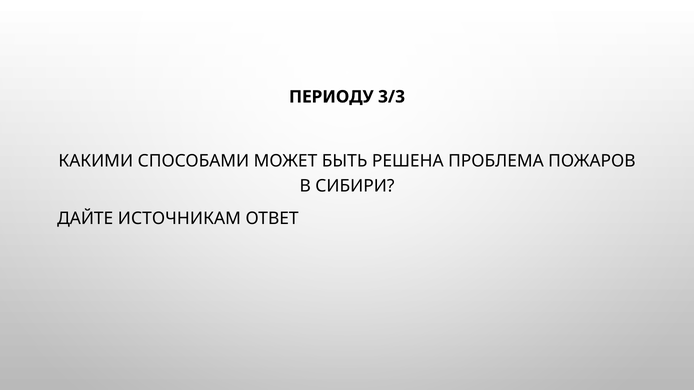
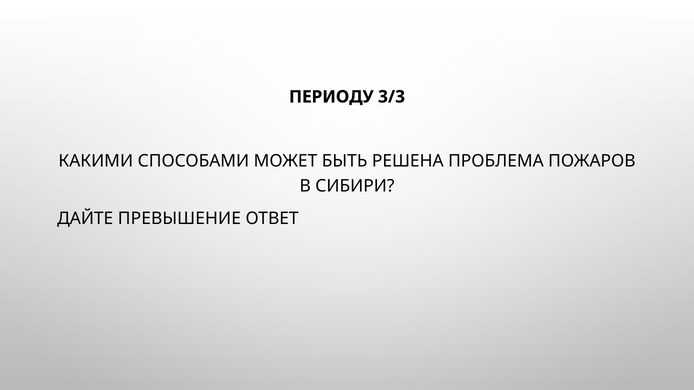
ИСТОЧНИКАМ: ИСТОЧНИКАМ -> ПРЕВЫШЕНИЕ
